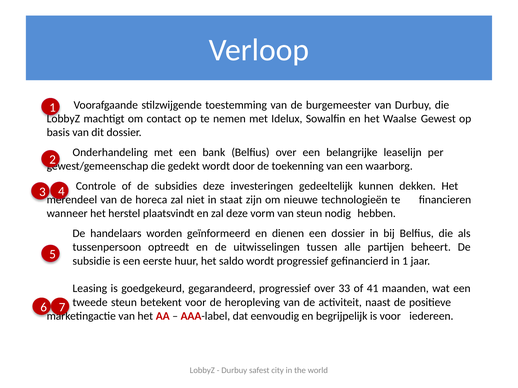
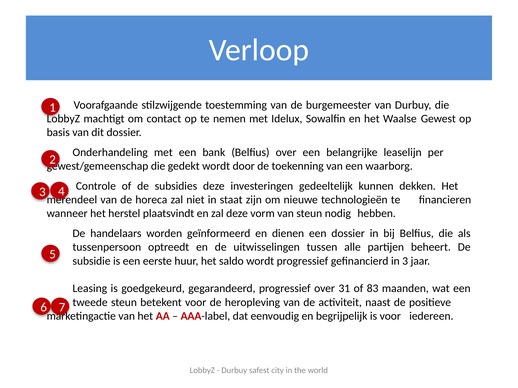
in 1: 1 -> 3
33: 33 -> 31
41: 41 -> 83
